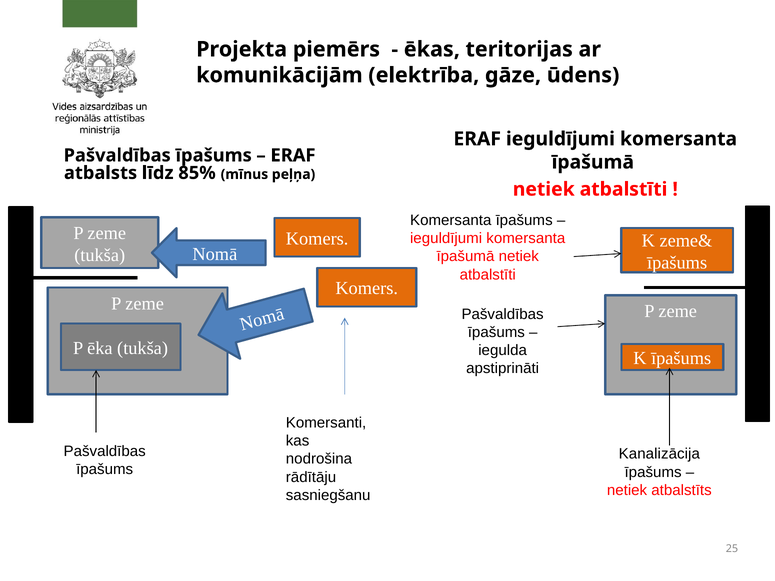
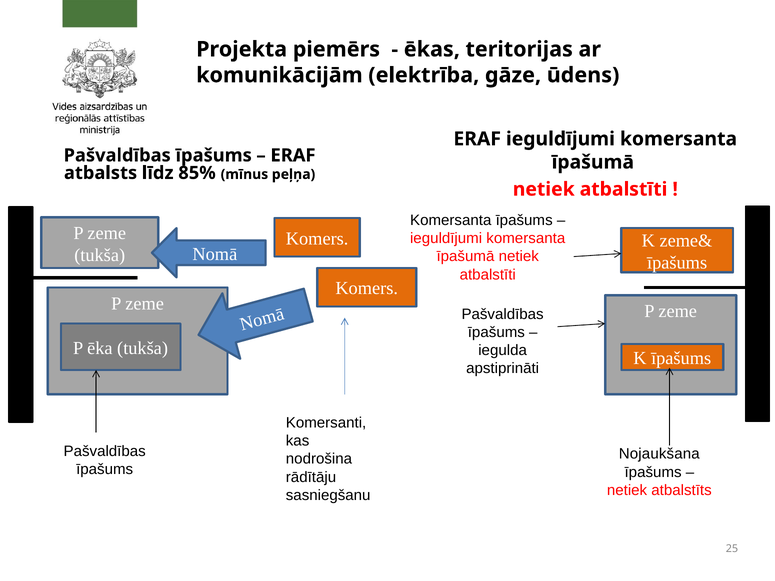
Kanalizācija: Kanalizācija -> Nojaukšana
